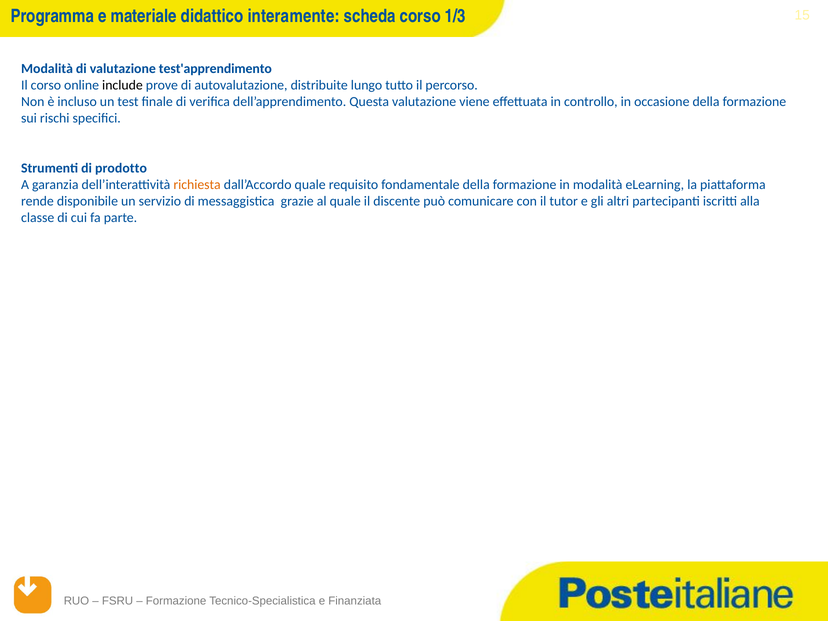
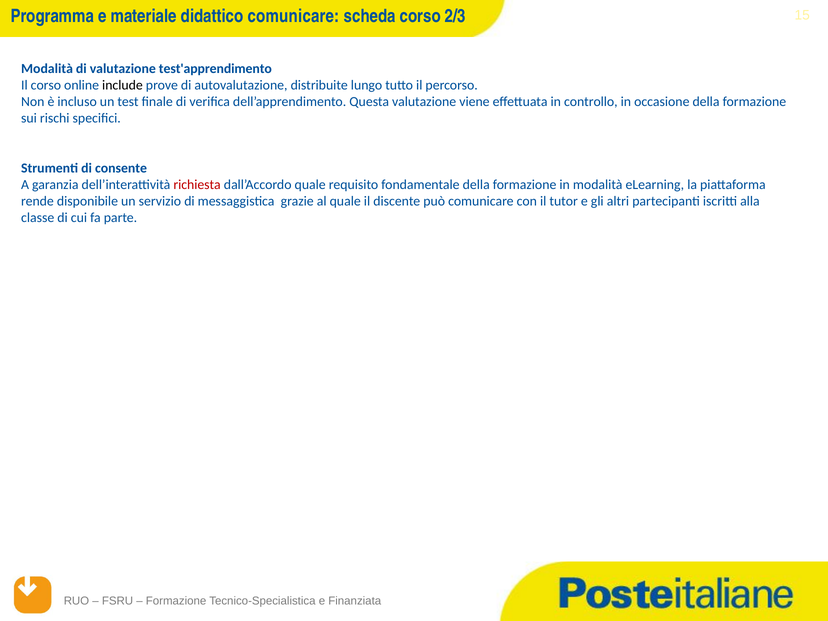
didattico interamente: interamente -> comunicare
1/3: 1/3 -> 2/3
prodotto: prodotto -> consente
richiesta colour: orange -> red
